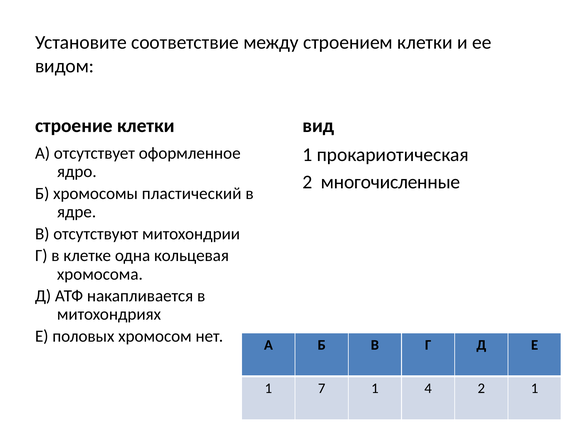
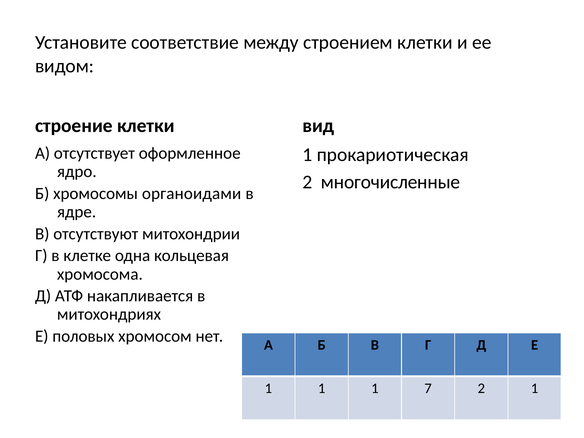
пластический: пластический -> органоидами
7 at (322, 388): 7 -> 1
4: 4 -> 7
